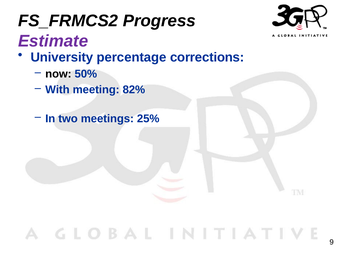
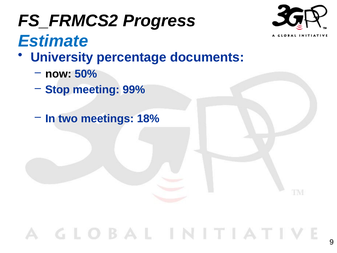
Estimate colour: purple -> blue
corrections: corrections -> documents
With: With -> Stop
82%: 82% -> 99%
25%: 25% -> 18%
